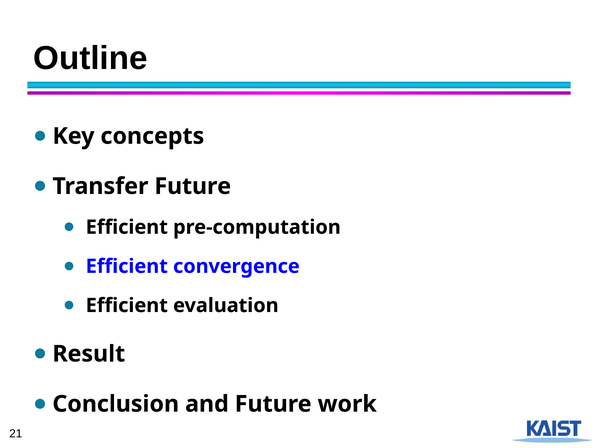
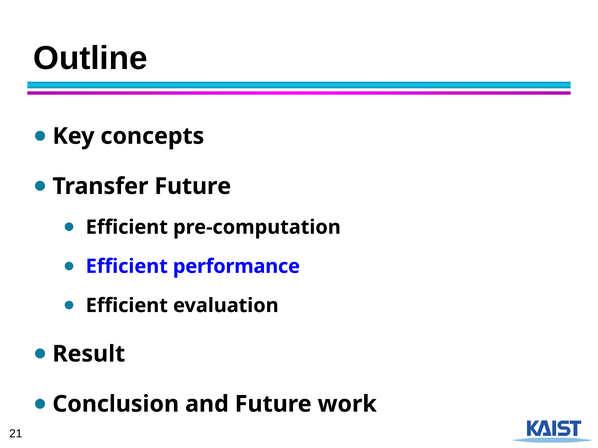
convergence: convergence -> performance
